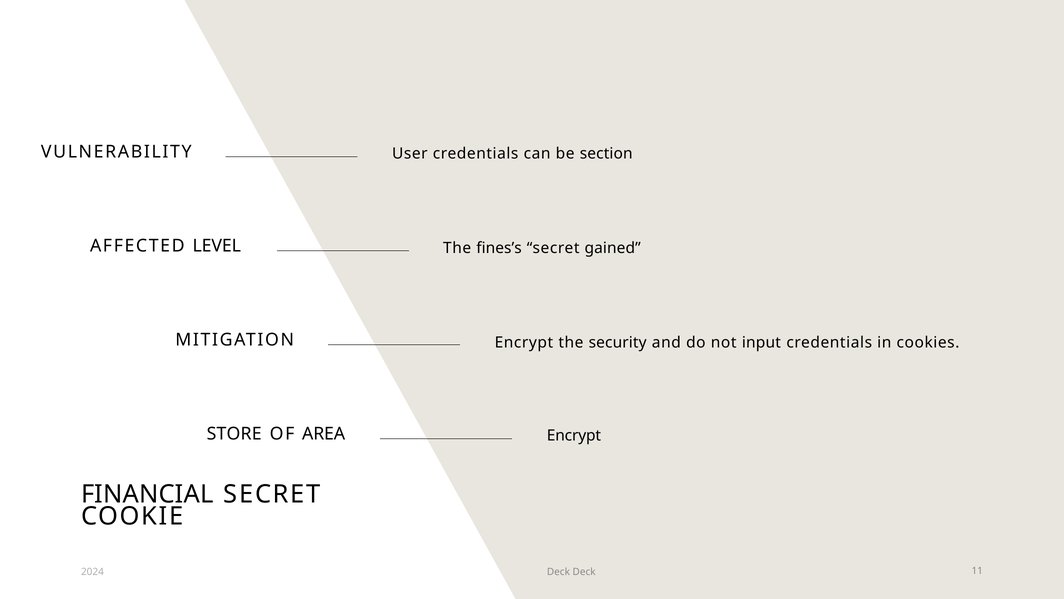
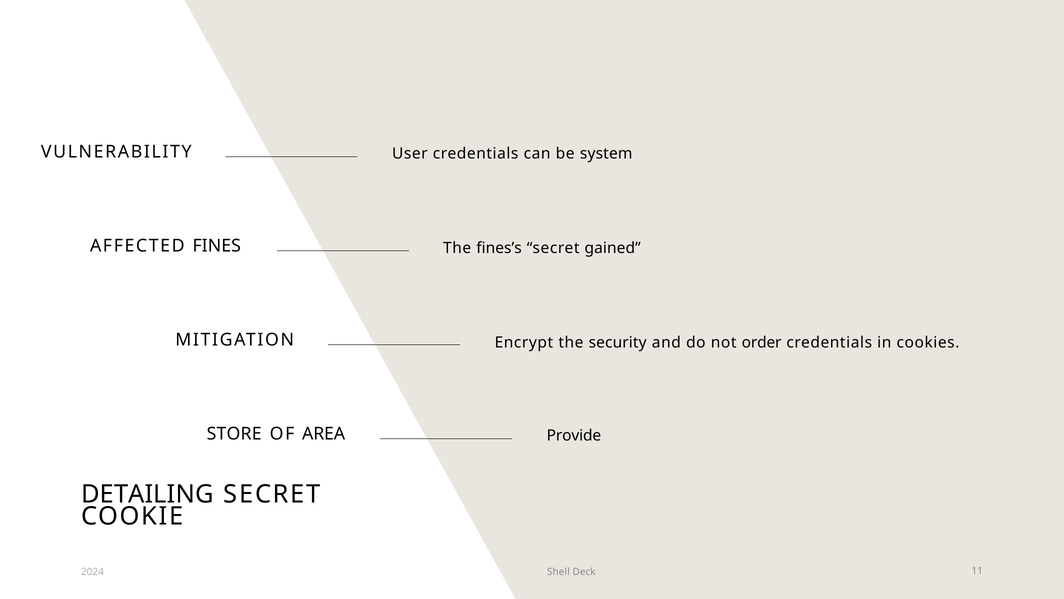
section: section -> system
LEVEL: LEVEL -> FINES
input: input -> order
Encrypt at (574, 435): Encrypt -> Provide
FINANCIAL: FINANCIAL -> DETAILING
2024 Deck: Deck -> Shell
